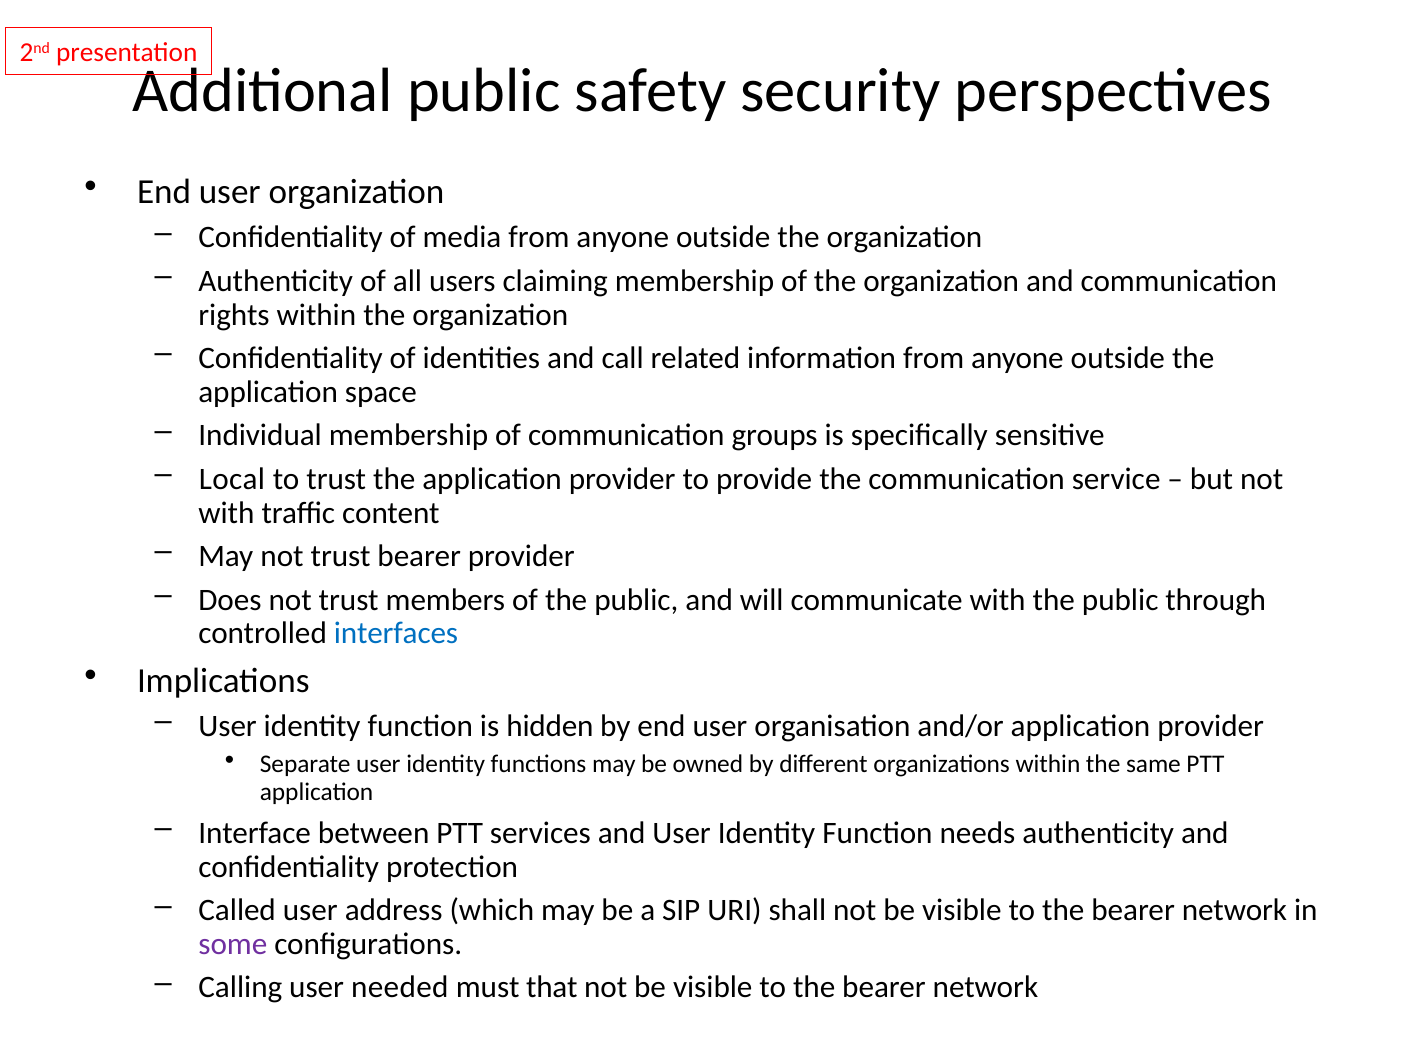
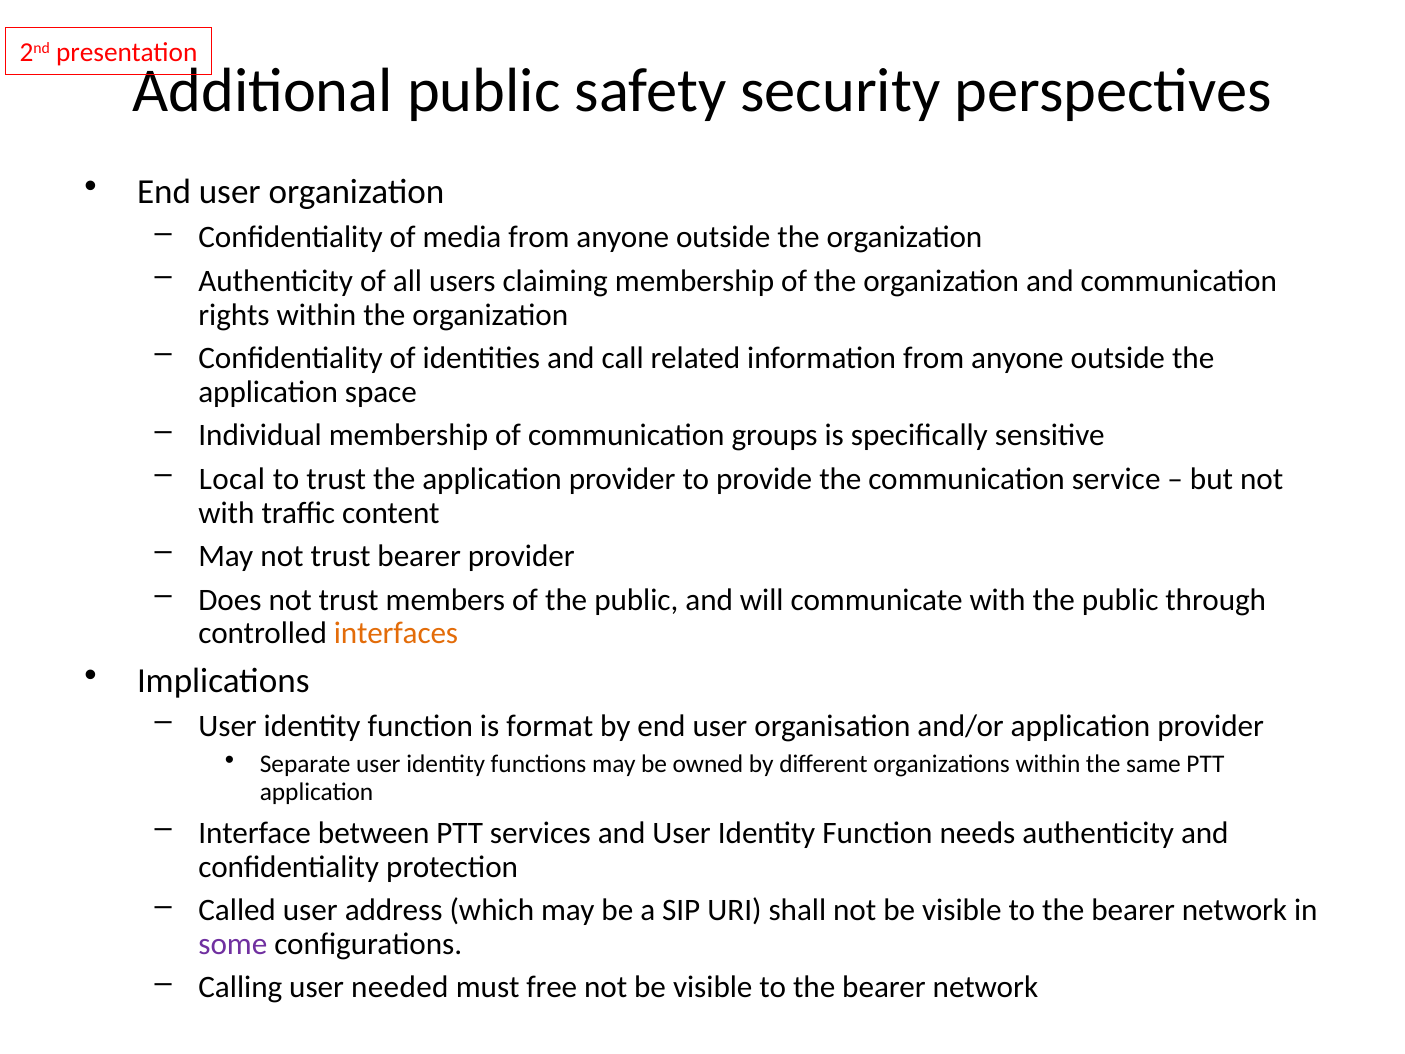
interfaces colour: blue -> orange
hidden: hidden -> format
that: that -> free
